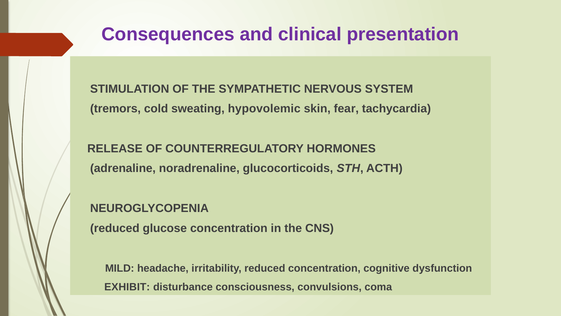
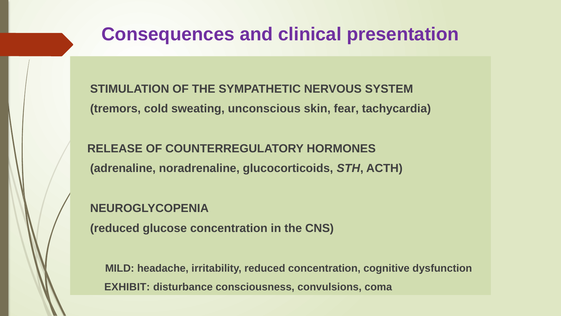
hypovolemic: hypovolemic -> unconscious
